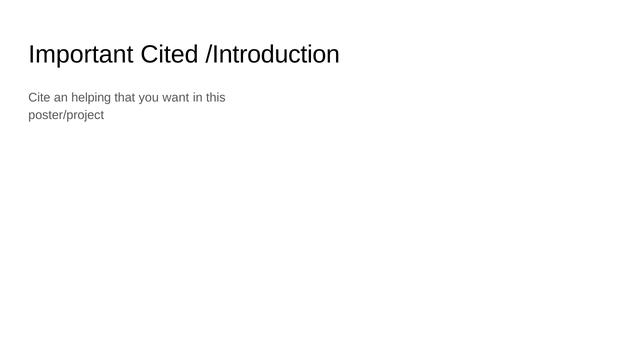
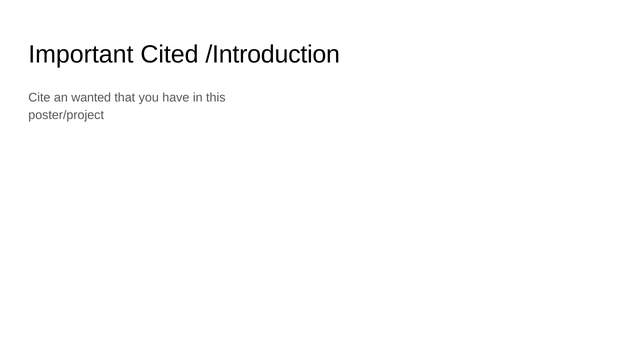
helping: helping -> wanted
want: want -> have
